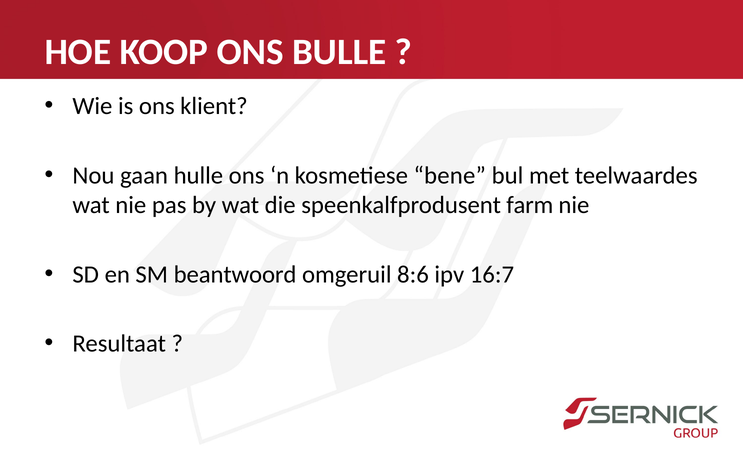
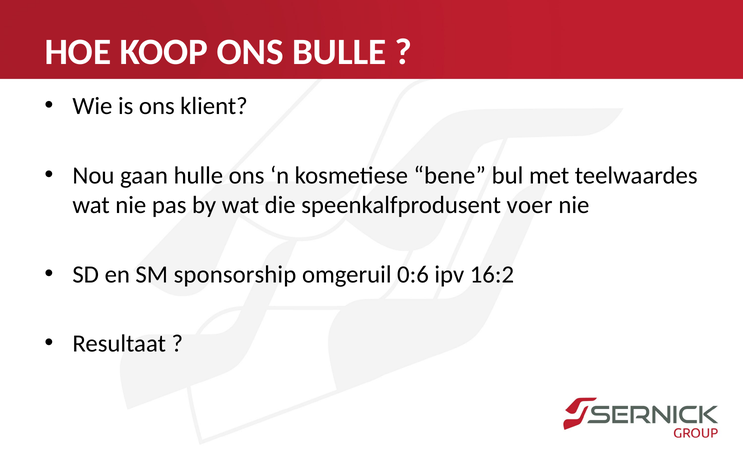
farm: farm -> voer
beantwoord: beantwoord -> sponsorship
8:6: 8:6 -> 0:6
16:7: 16:7 -> 16:2
